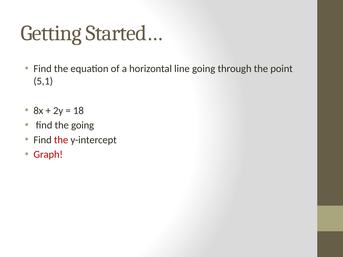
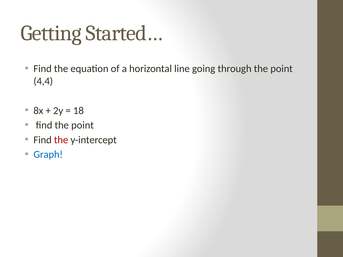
5,1: 5,1 -> 4,4
find the going: going -> point
Graph colour: red -> blue
